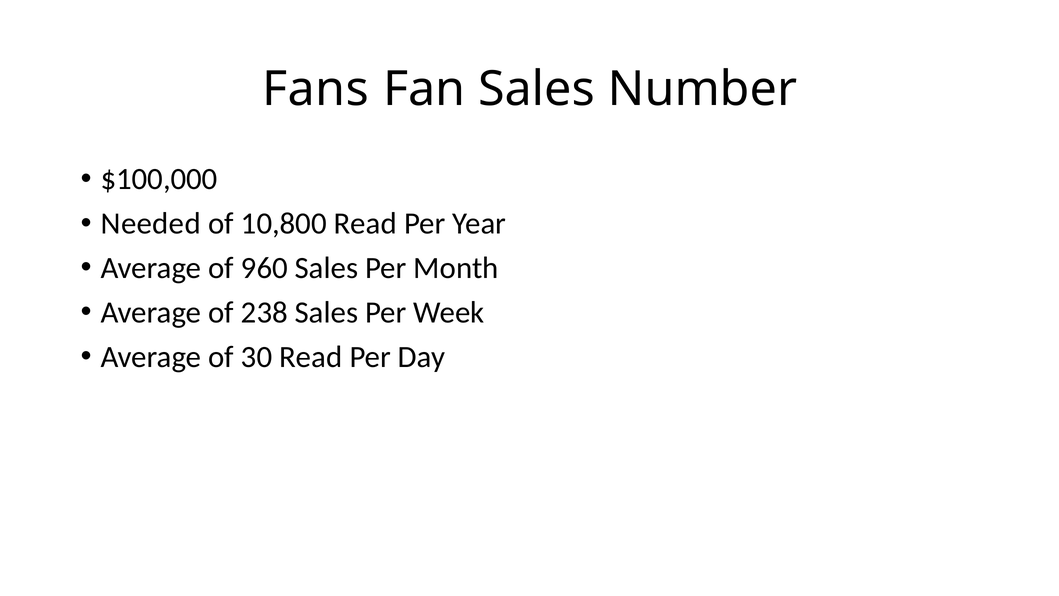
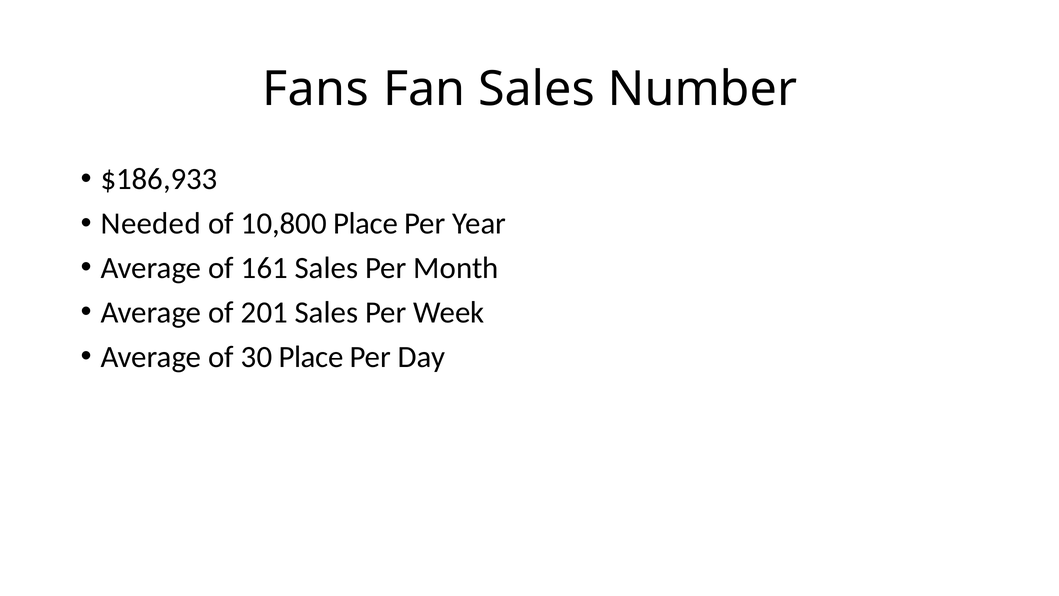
$100,000: $100,000 -> $186,933
10,800 Read: Read -> Place
960: 960 -> 161
238: 238 -> 201
30 Read: Read -> Place
